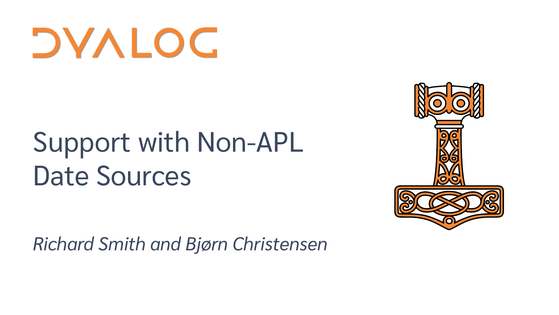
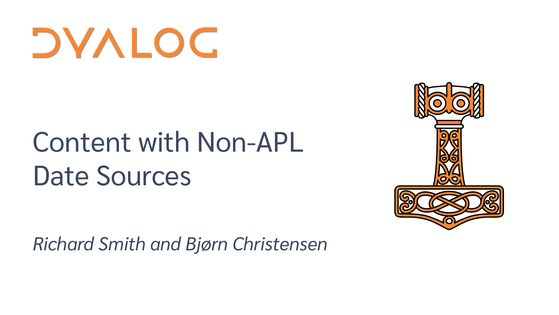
Support: Support -> Content
